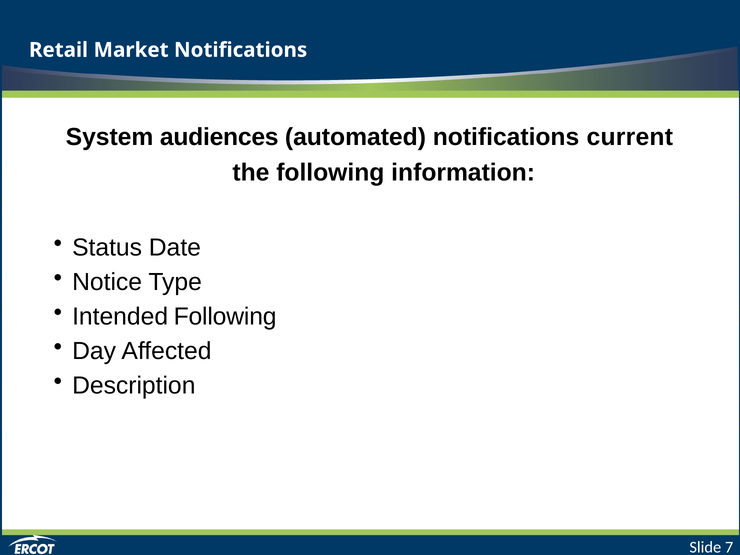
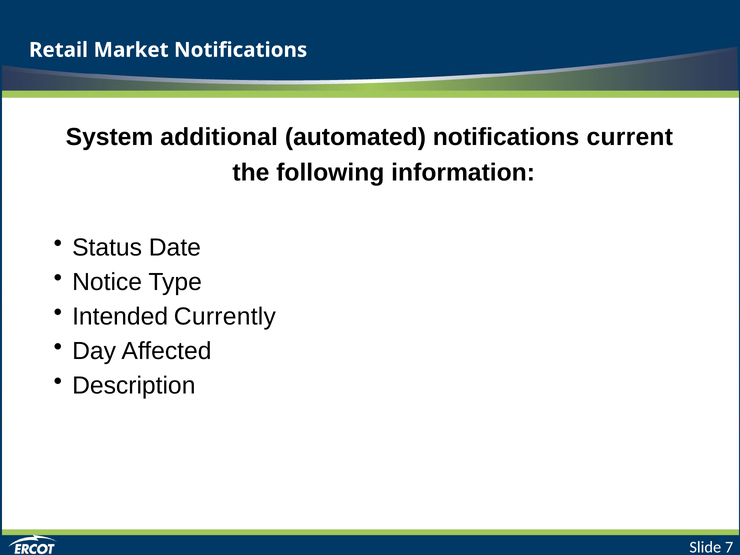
audiences: audiences -> additional
Intended Following: Following -> Currently
